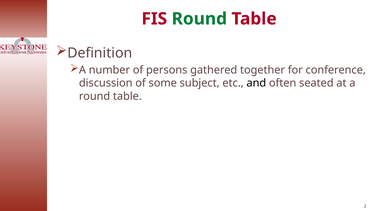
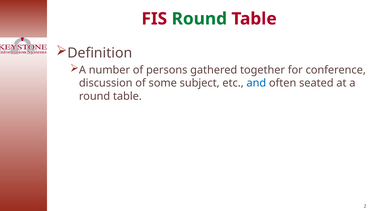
and colour: black -> blue
